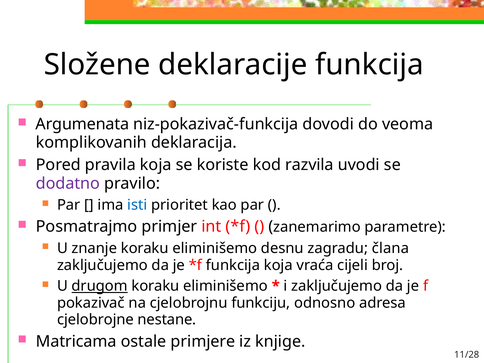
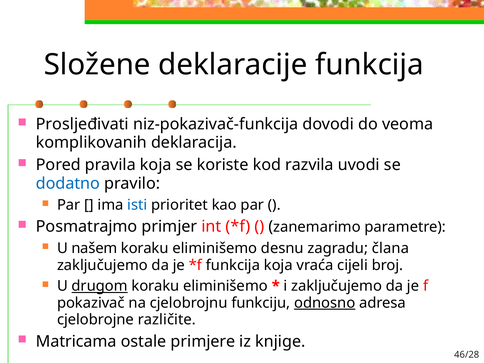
Argumenata: Argumenata -> Prosljeđivati
dodatno colour: purple -> blue
znanje: znanje -> našem
odnosno underline: none -> present
nestane: nestane -> različite
11/28: 11/28 -> 46/28
